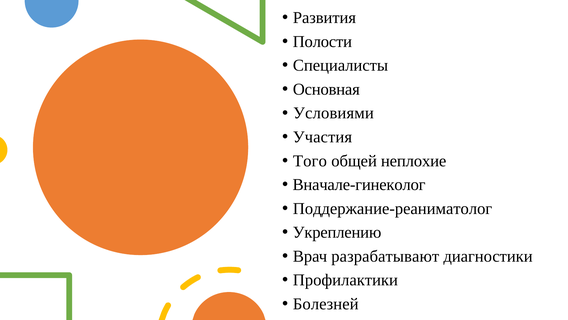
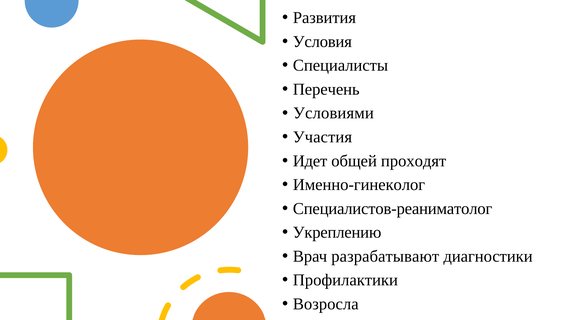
Полости: Полости -> Условия
Основная: Основная -> Перечень
Того: Того -> Идет
неплохие: неплохие -> проходят
Вначале-гинеколог: Вначале-гинеколог -> Именно-гинеколог
Поддержание-реаниматолог: Поддержание-реаниматолог -> Специалистов-реаниматолог
Болезней: Болезней -> Возросла
